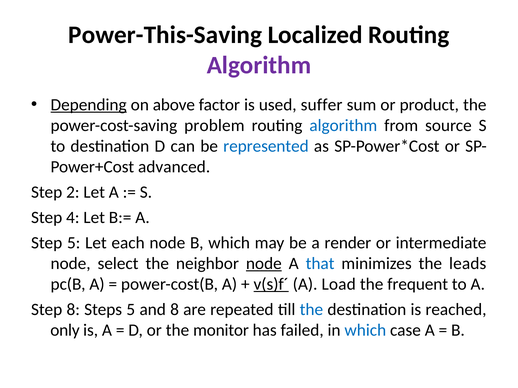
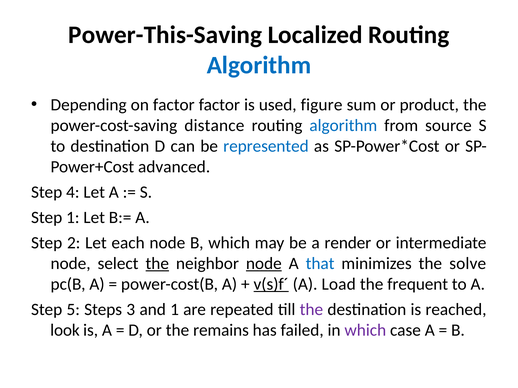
Algorithm at (259, 65) colour: purple -> blue
Depending underline: present -> none
on above: above -> factor
suffer: suffer -> figure
problem: problem -> distance
2: 2 -> 4
Step 4: 4 -> 1
Step 5: 5 -> 2
the at (157, 264) underline: none -> present
leads: leads -> solve
Step 8: 8 -> 5
Steps 5: 5 -> 3
and 8: 8 -> 1
the at (311, 310) colour: blue -> purple
only: only -> look
monitor: monitor -> remains
which at (365, 330) colour: blue -> purple
